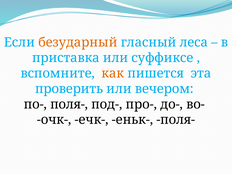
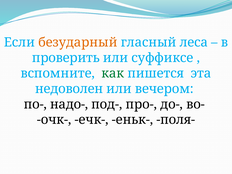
приставка: приставка -> проверить
как colour: orange -> green
проверить: проверить -> недоволен
по- поля-: поля- -> надо-
